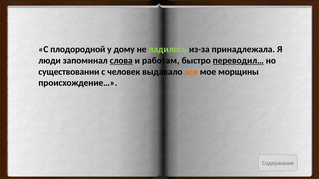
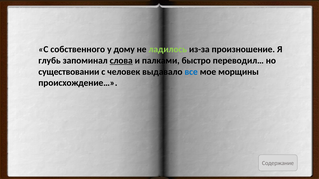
плодородной: плодородной -> собственного
принадлежала: принадлежала -> произношение
люди: люди -> глубь
работам: работам -> палками
переводил… underline: present -> none
все colour: orange -> blue
